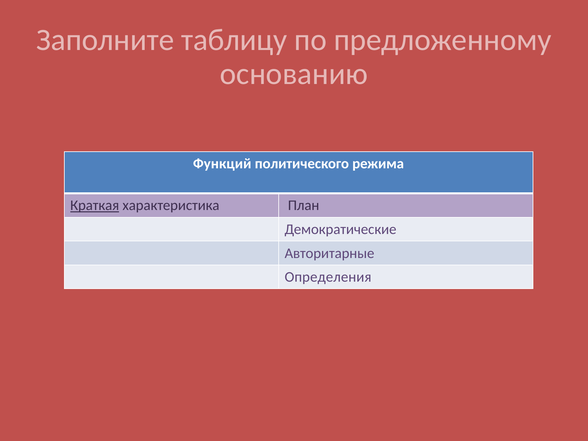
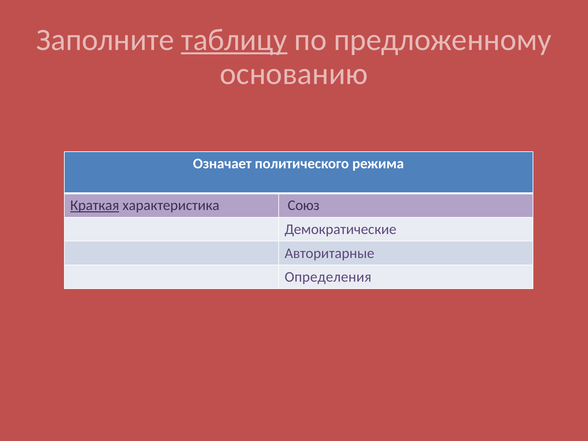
таблицу underline: none -> present
Функций: Функций -> Означает
План: План -> Союз
